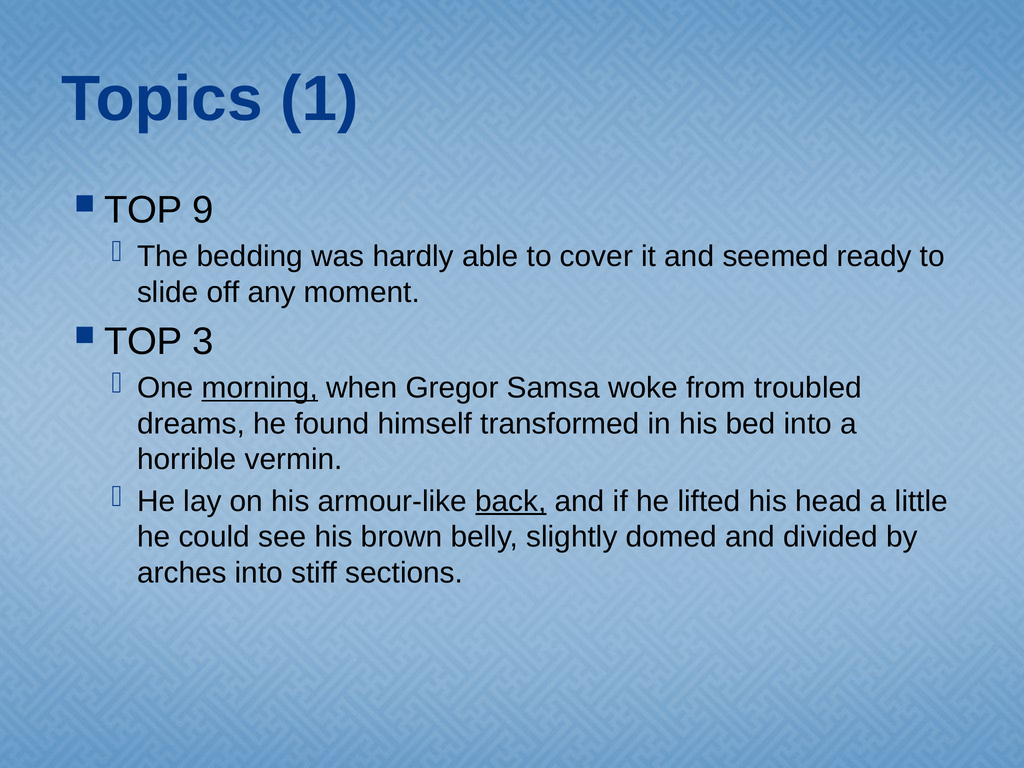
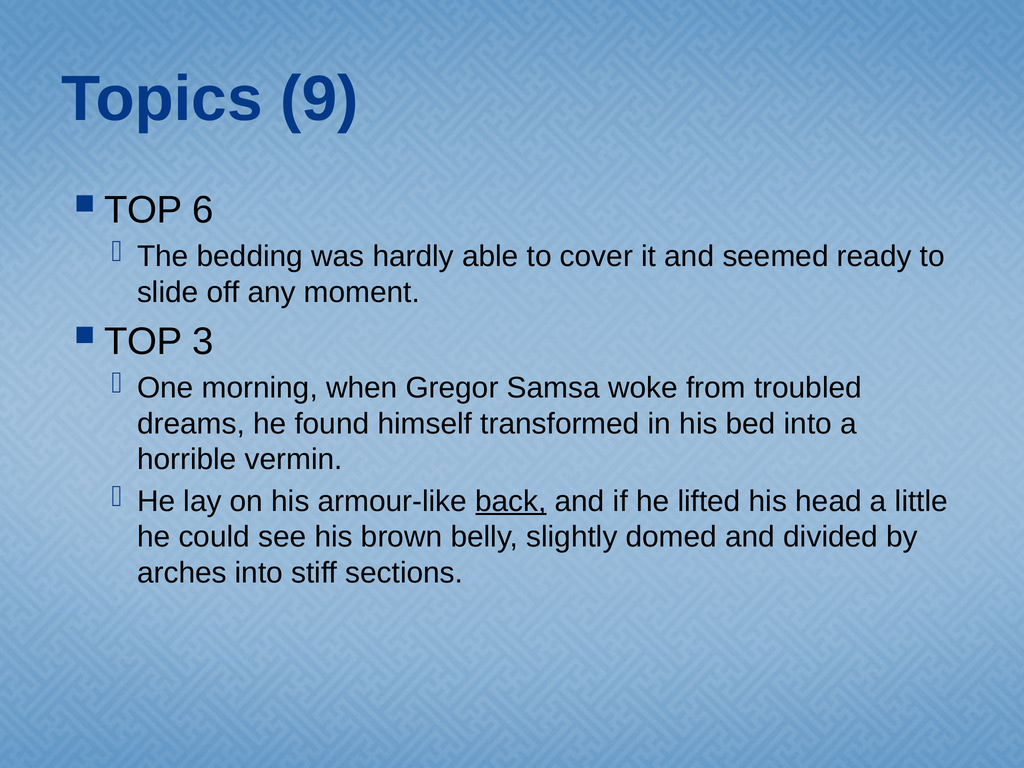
1: 1 -> 9
9: 9 -> 6
morning underline: present -> none
